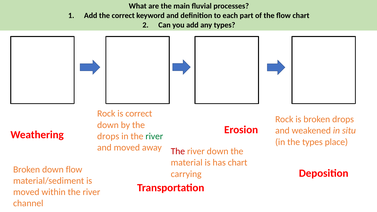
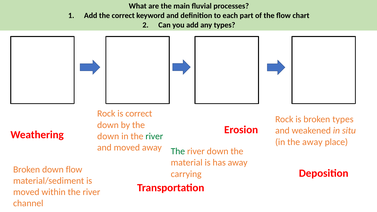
broken drops: drops -> types
drops at (108, 136): drops -> down
the types: types -> away
The at (178, 151) colour: red -> green
has chart: chart -> away
